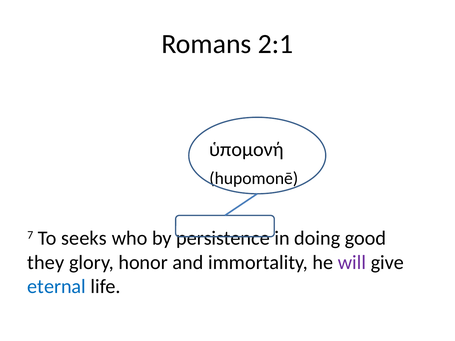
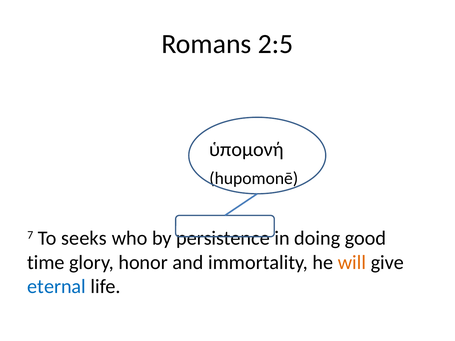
2:1: 2:1 -> 2:5
they: they -> time
will colour: purple -> orange
